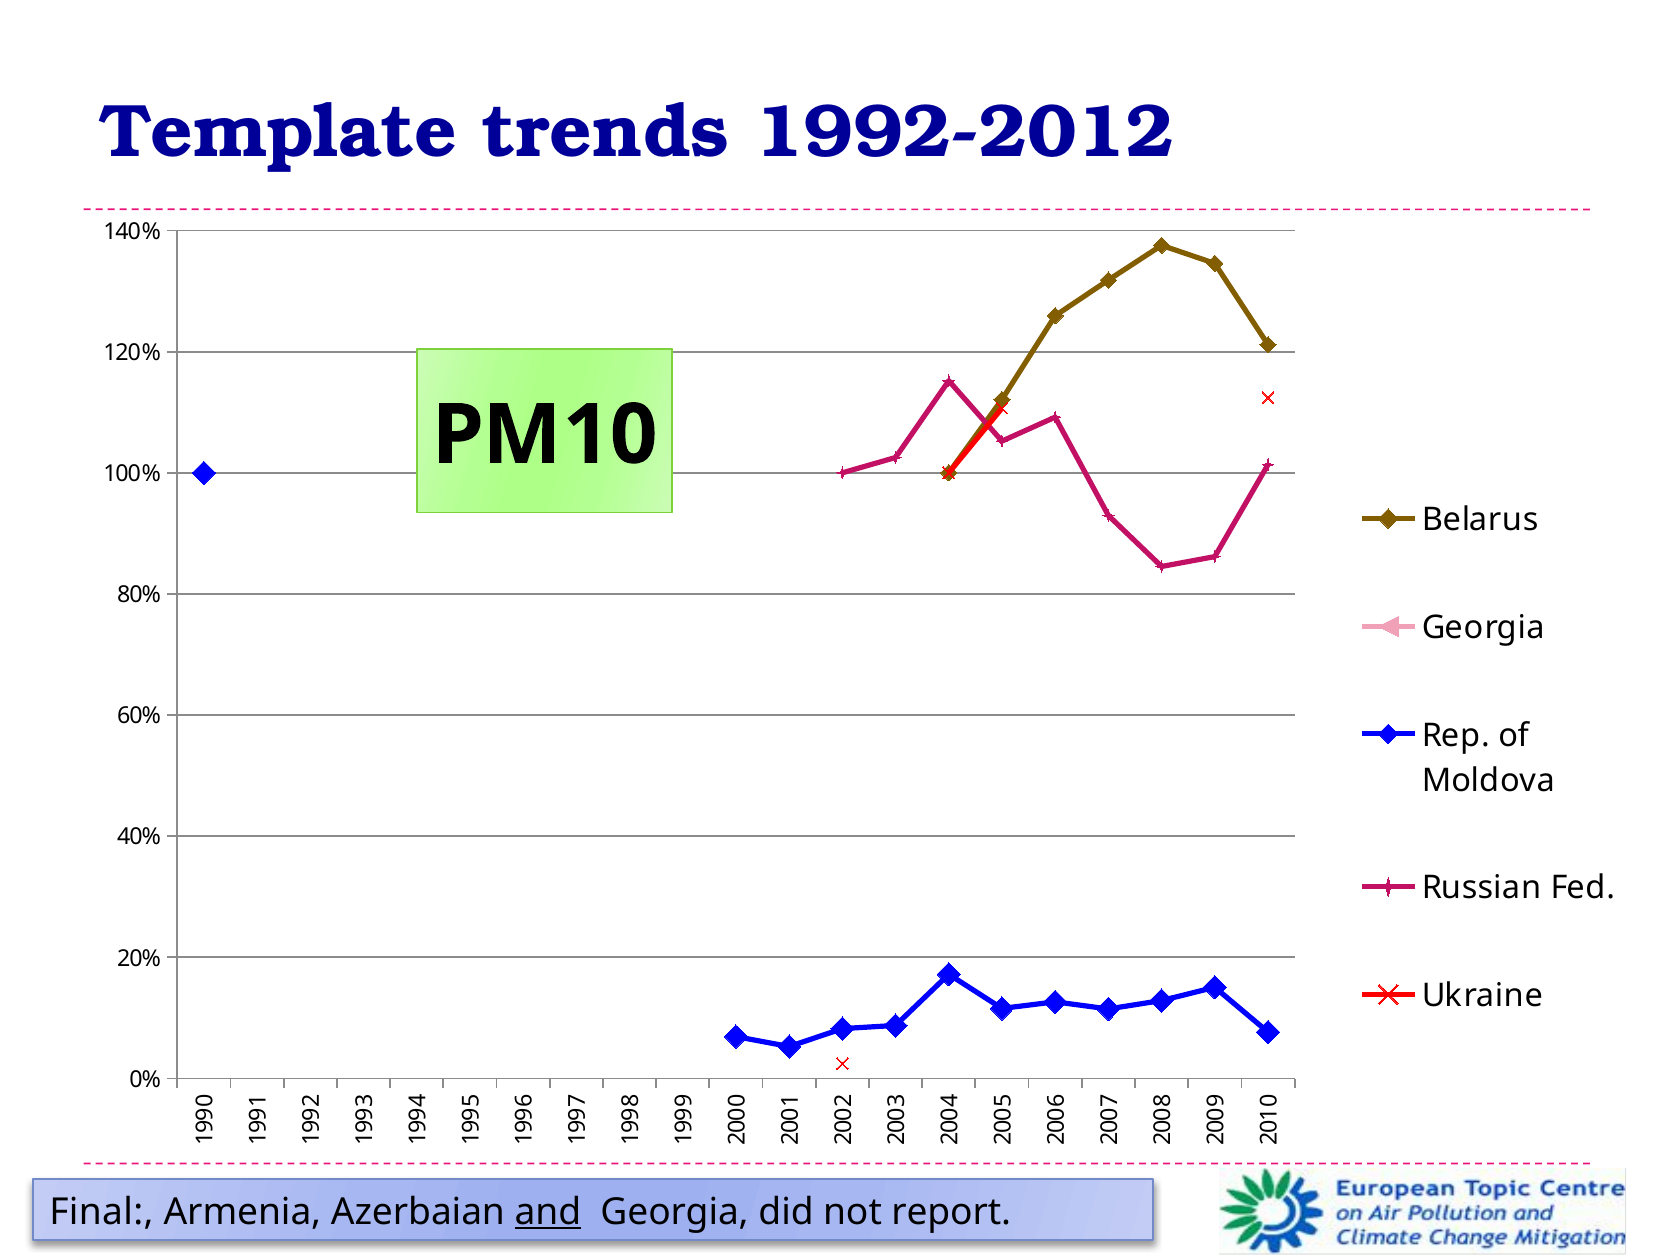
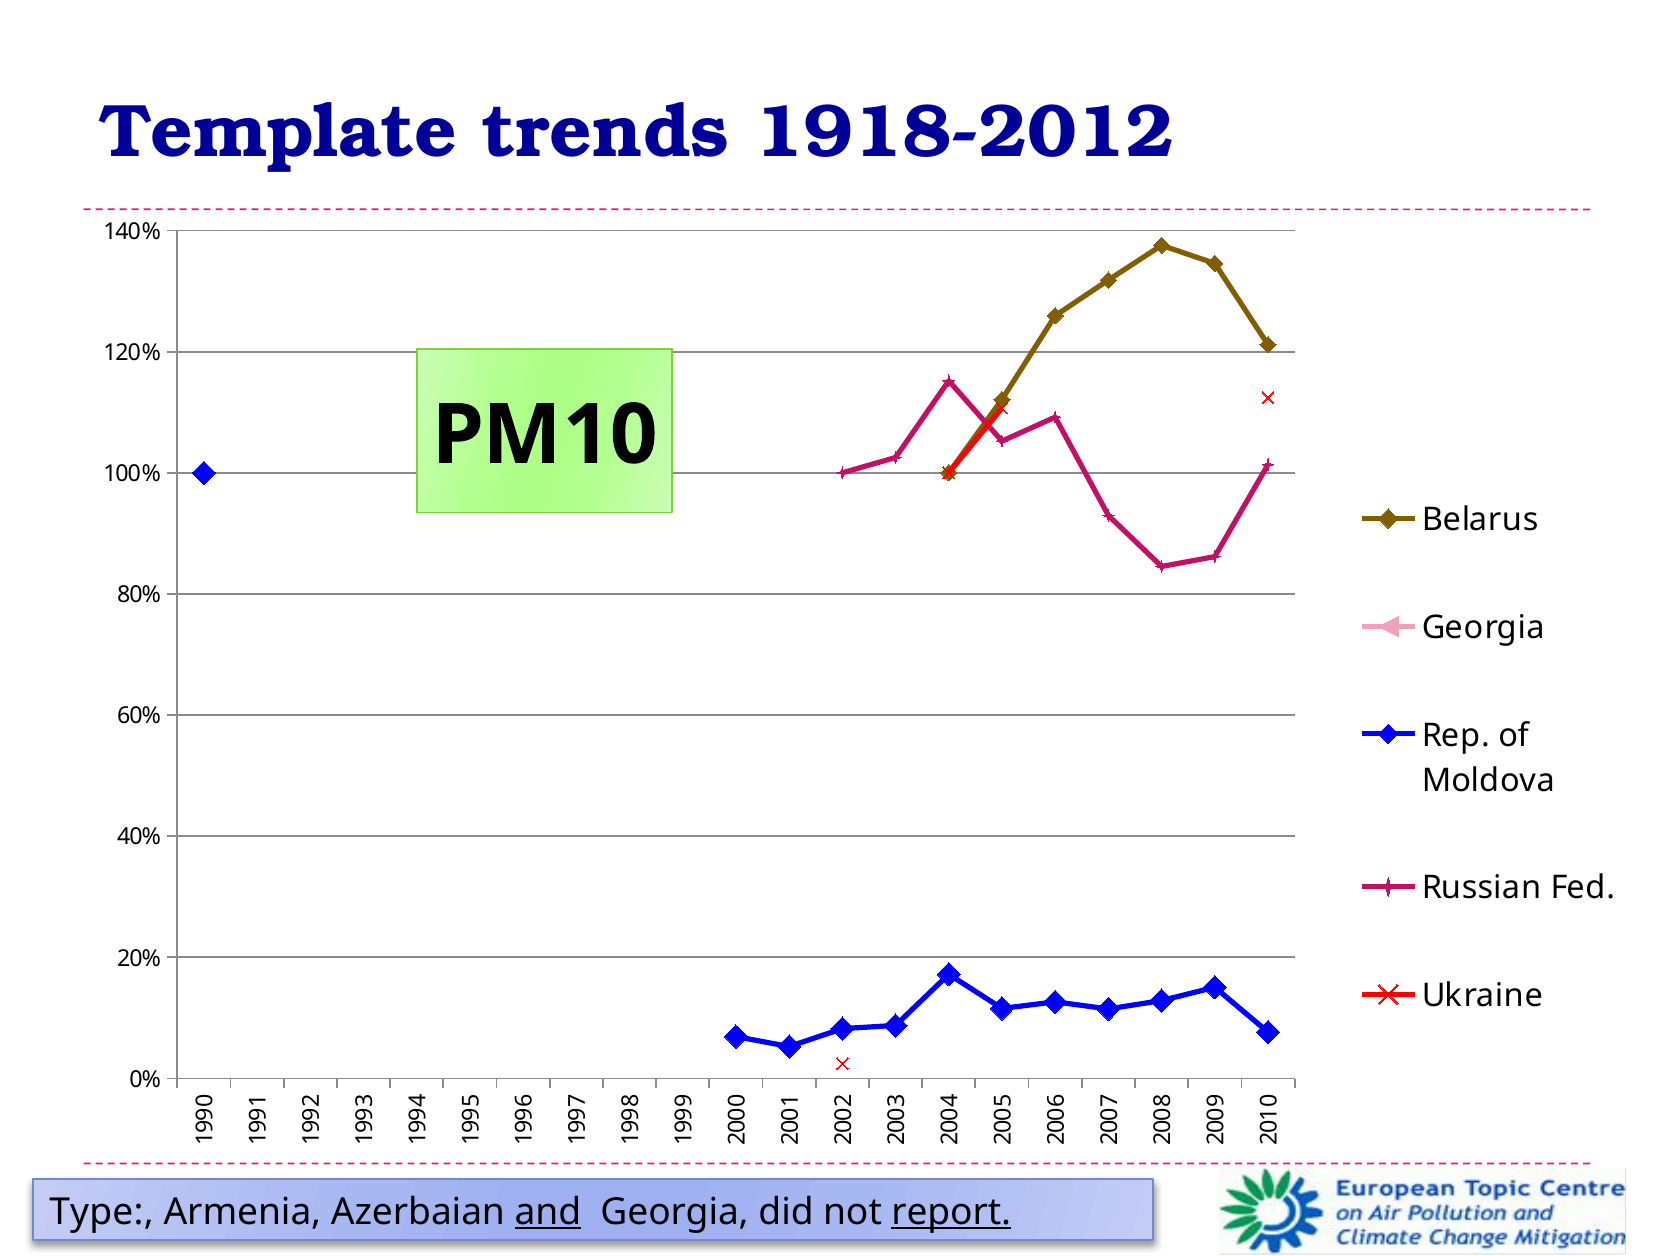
1992-2012: 1992-2012 -> 1918-2012
Final: Final -> Type
report underline: none -> present
